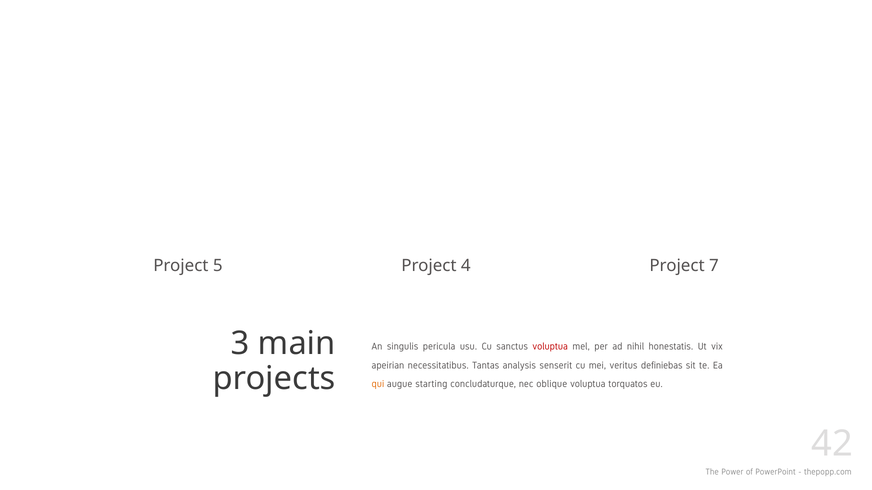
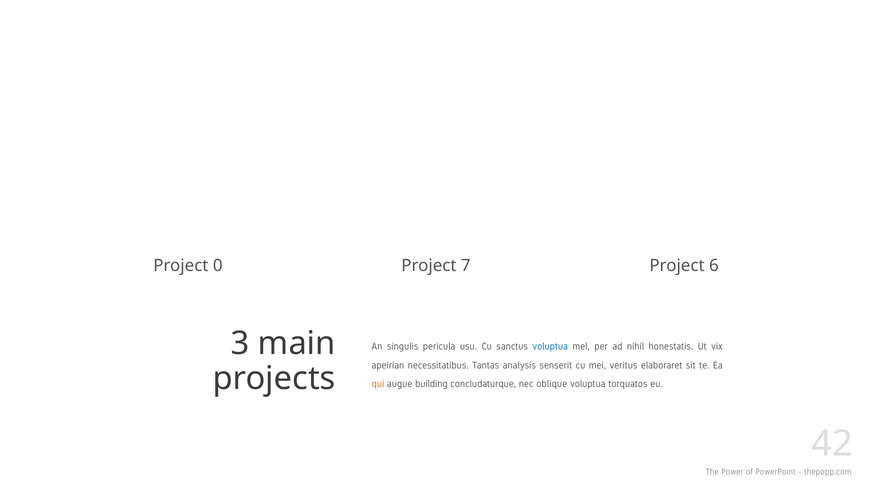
5: 5 -> 0
4: 4 -> 7
7: 7 -> 6
voluptua at (550, 347) colour: red -> blue
definiebas: definiebas -> elaboraret
starting: starting -> building
